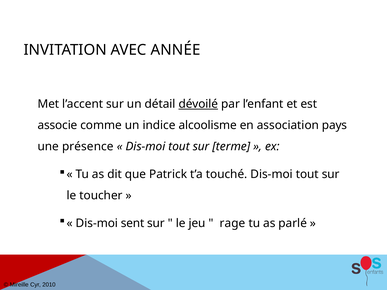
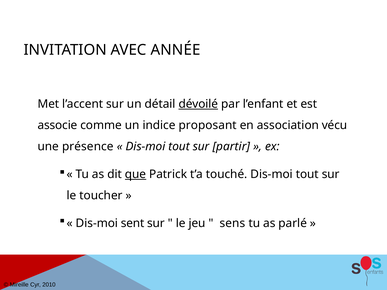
alcoolisme: alcoolisme -> proposant
pays: pays -> vécu
terme: terme -> partir
que underline: none -> present
rage: rage -> sens
